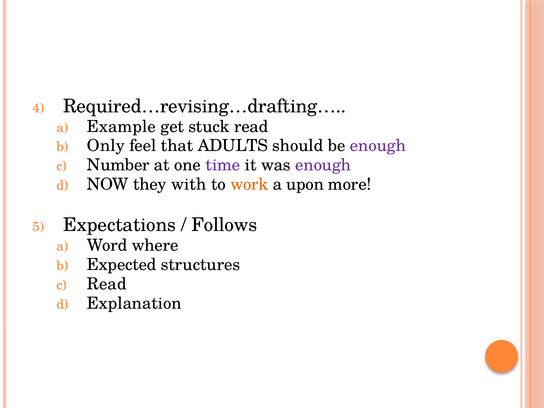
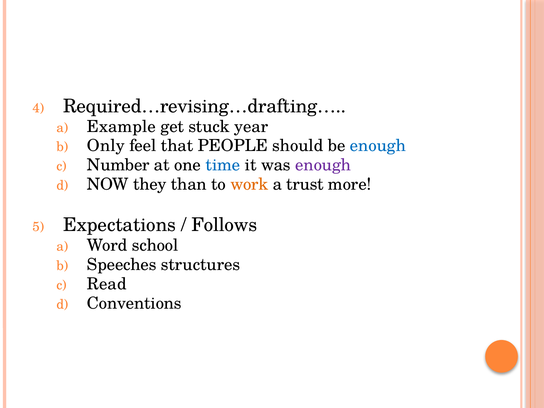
stuck read: read -> year
ADULTS: ADULTS -> PEOPLE
enough at (378, 146) colour: purple -> blue
time colour: purple -> blue
with: with -> than
upon: upon -> trust
where: where -> school
Expected: Expected -> Speeches
Explanation: Explanation -> Conventions
